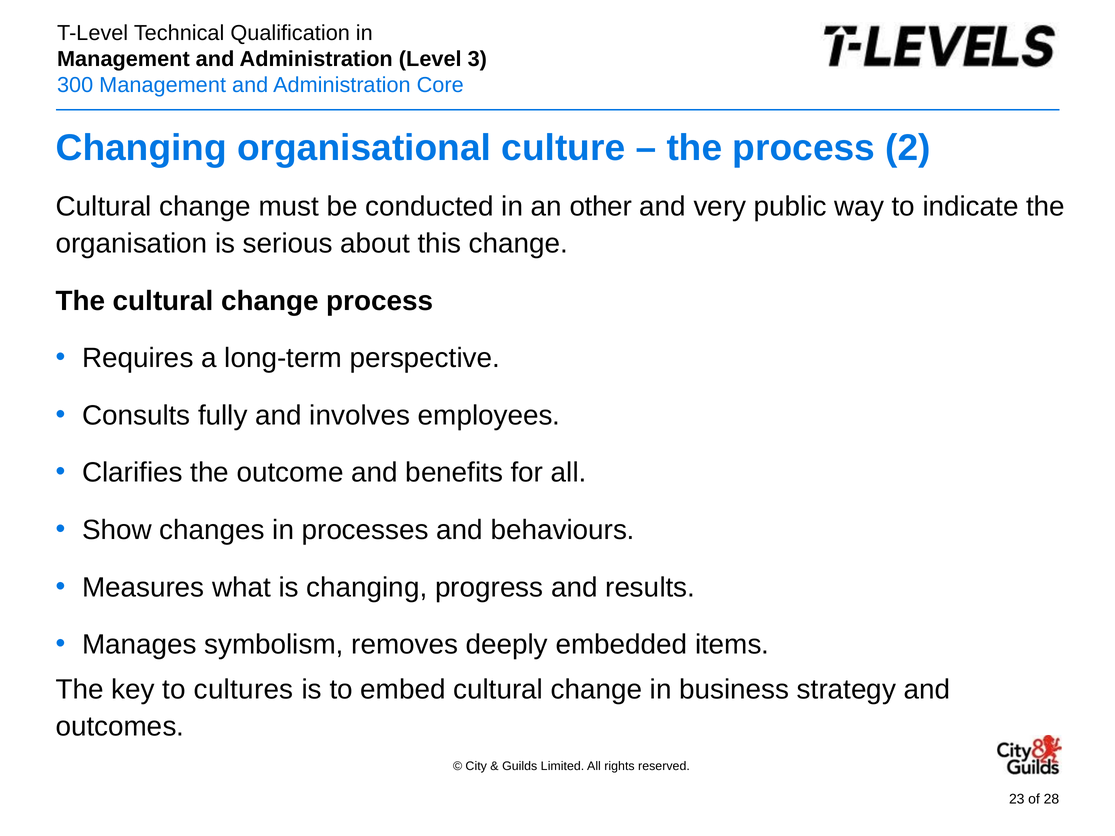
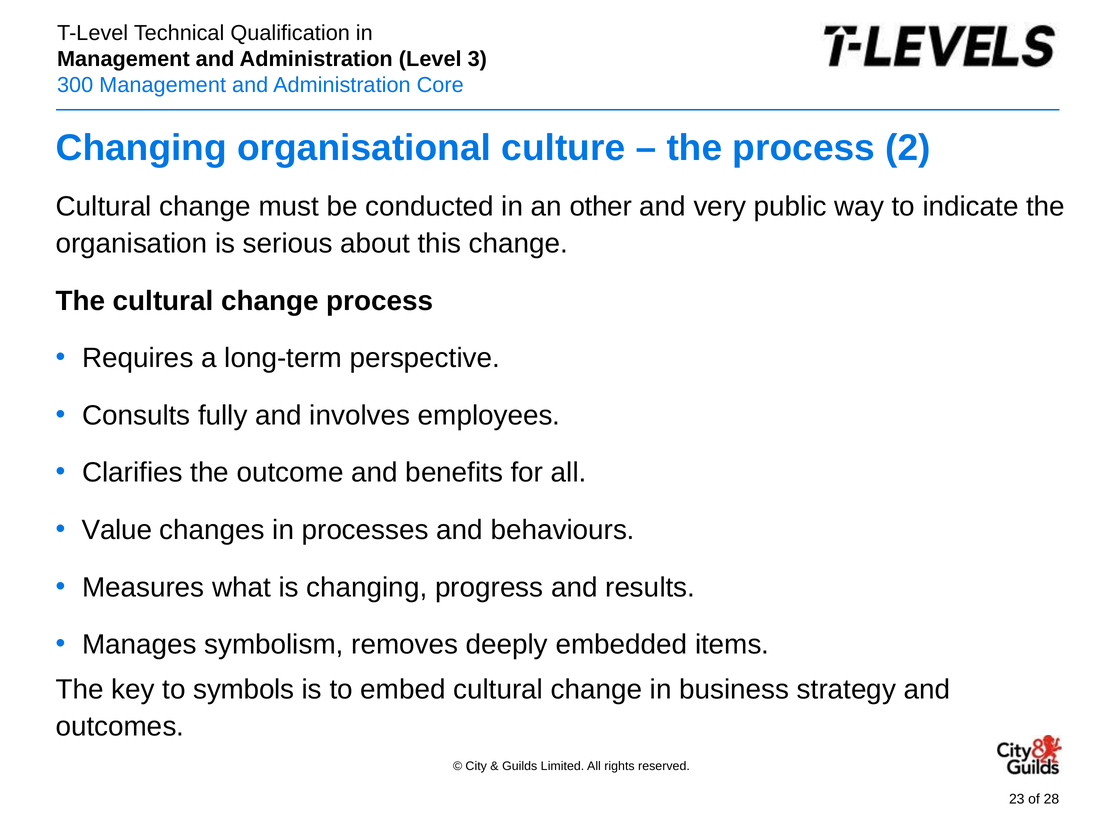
Show: Show -> Value
cultures: cultures -> symbols
